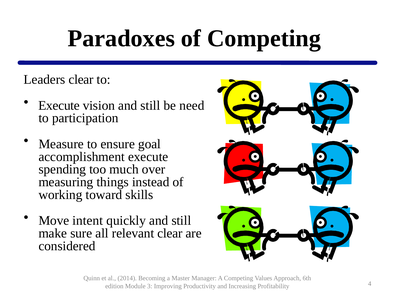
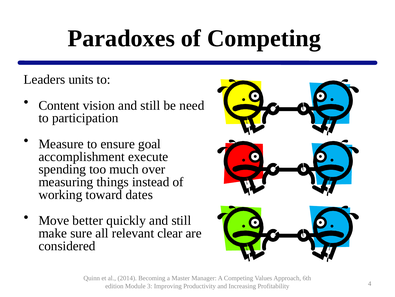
Leaders clear: clear -> units
Execute at (59, 105): Execute -> Content
skills: skills -> dates
intent: intent -> better
